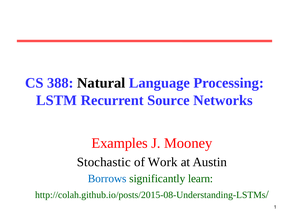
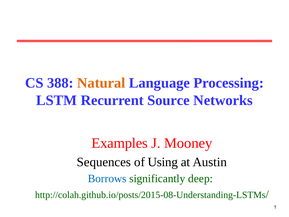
Natural colour: black -> orange
Stochastic: Stochastic -> Sequences
Work: Work -> Using
learn: learn -> deep
